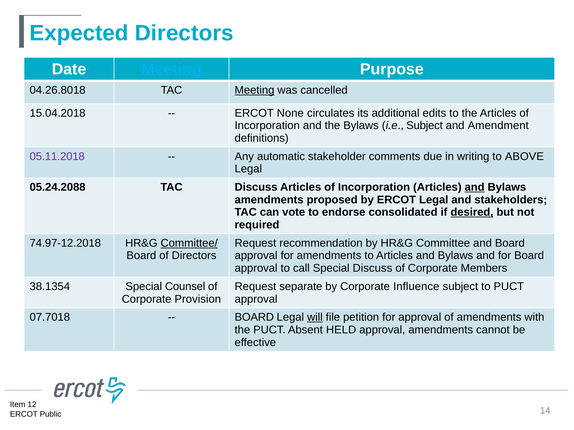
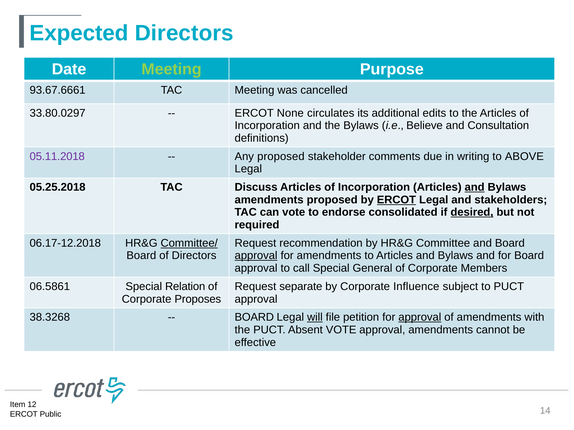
Meeting at (172, 69) colour: light blue -> light green
04.26.8018: 04.26.8018 -> 93.67.6661
Meeting at (255, 90) underline: present -> none
15.04.2018: 15.04.2018 -> 33.80.0297
i.e Subject: Subject -> Believe
Amendment: Amendment -> Consultation
Any automatic: automatic -> proposed
05.24.2088: 05.24.2088 -> 05.25.2018
ERCOT at (396, 200) underline: none -> present
74.97-12.2018: 74.97-12.2018 -> 06.17-12.2018
approval at (256, 256) underline: none -> present
Special Discuss: Discuss -> General
38.1354: 38.1354 -> 06.5861
Counsel: Counsel -> Relation
Provision: Provision -> Proposes
07.7018: 07.7018 -> 38.3268
approval at (420, 318) underline: none -> present
Absent HELD: HELD -> VOTE
